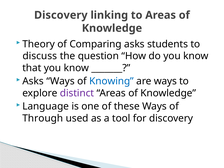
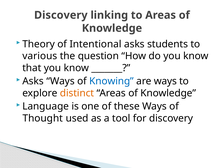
Comparing: Comparing -> Intentional
discuss: discuss -> various
distinct colour: purple -> orange
Through: Through -> Thought
